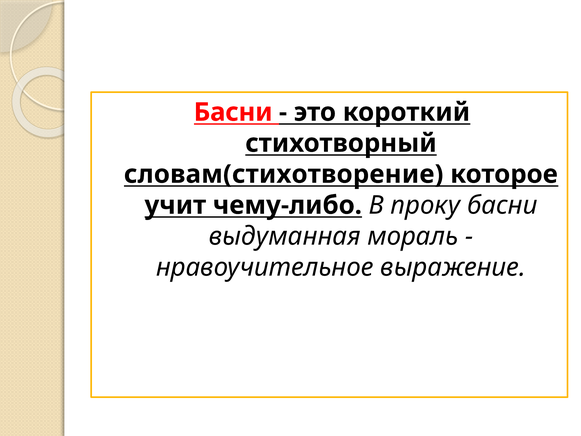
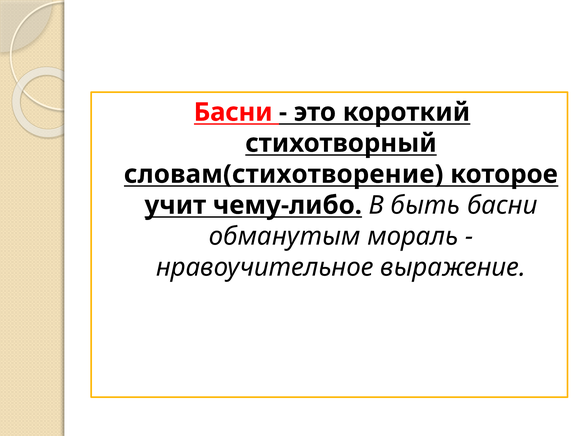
проку: проку -> быть
выдуманная: выдуманная -> обманутым
